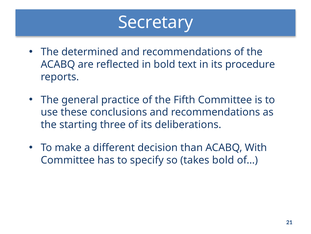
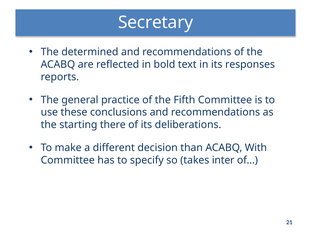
procedure: procedure -> responses
three: three -> there
takes bold: bold -> inter
